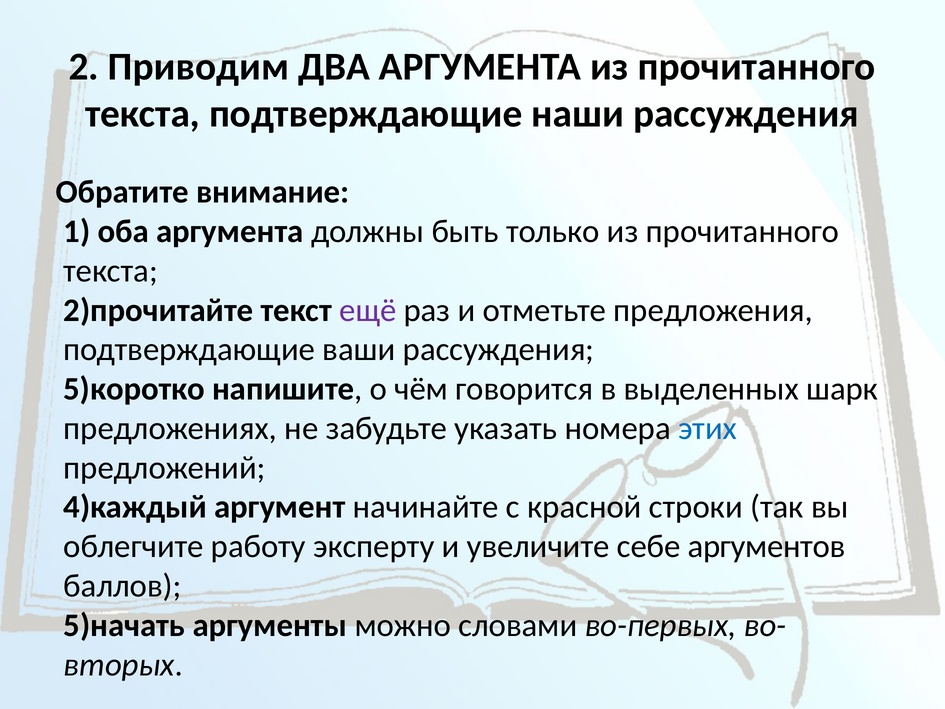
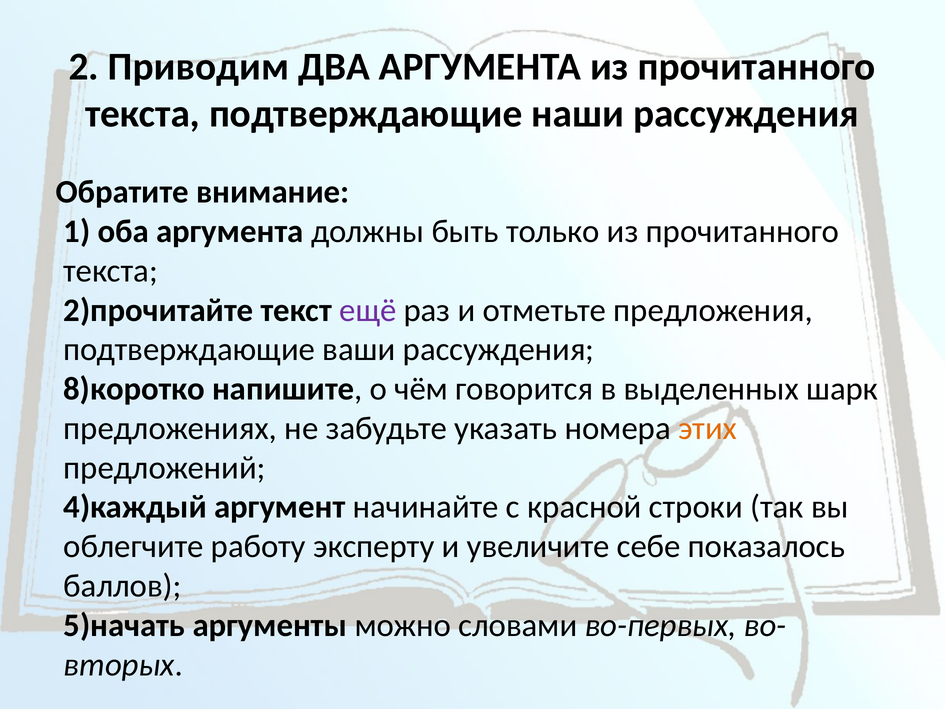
5)коротко: 5)коротко -> 8)коротко
этих colour: blue -> orange
аргументов: аргументов -> показалось
